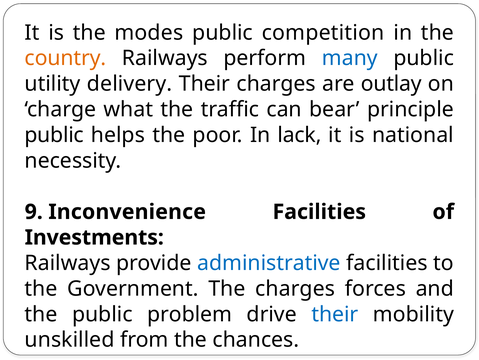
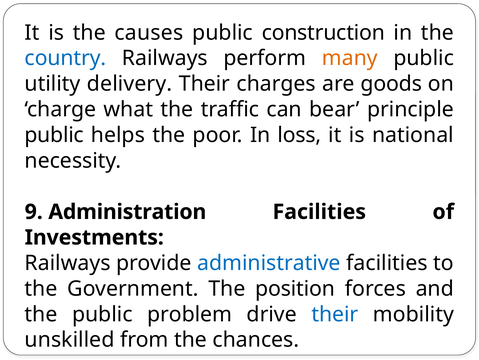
modes: modes -> causes
competition: competition -> construction
country colour: orange -> blue
many colour: blue -> orange
outlay: outlay -> goods
lack: lack -> loss
Inconvenience: Inconvenience -> Administration
The charges: charges -> position
